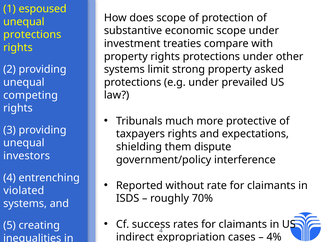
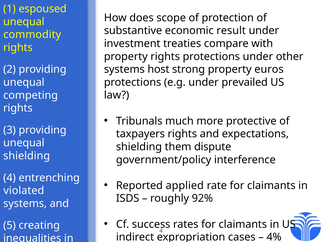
economic scope: scope -> result
protections at (32, 35): protections -> commodity
limit: limit -> host
asked: asked -> euros
investors at (27, 156): investors -> shielding
without: without -> applied
70%: 70% -> 92%
